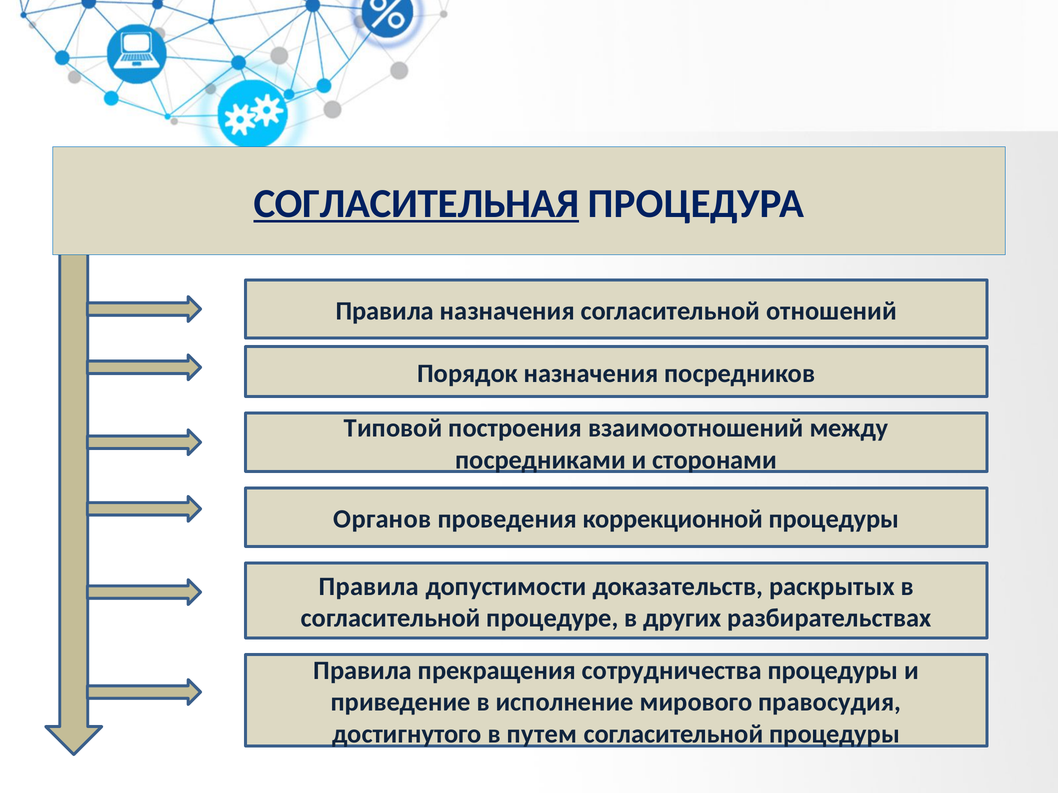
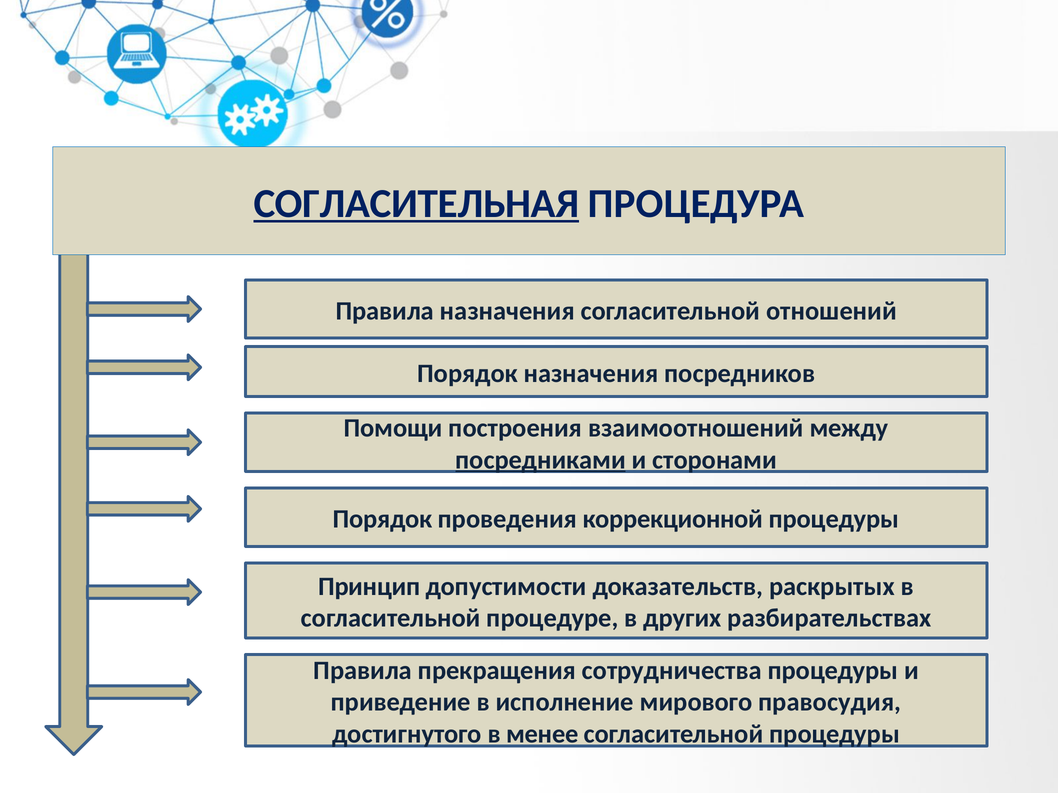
Типовой: Типовой -> Помощи
посредниками underline: none -> present
Органов at (382, 519): Органов -> Порядок
Правила at (369, 587): Правила -> Принцип
путем: путем -> менее
